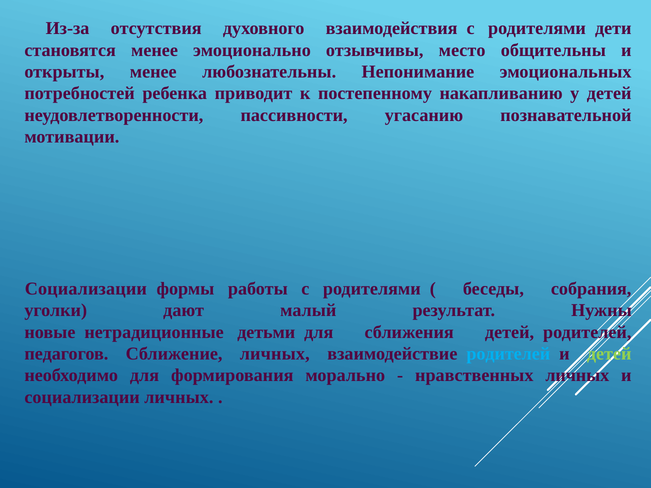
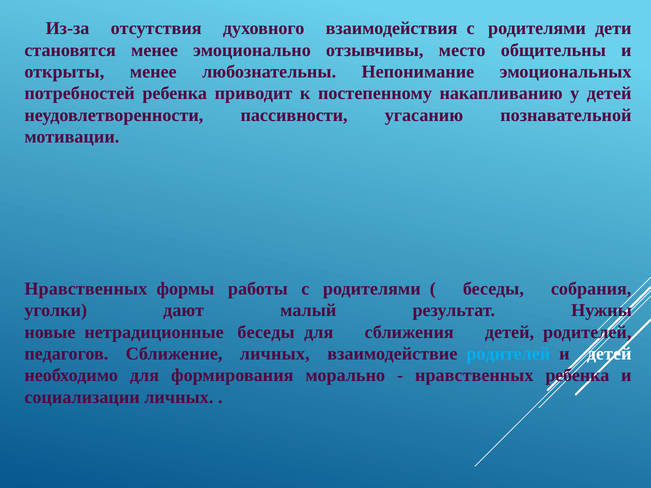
Социализации at (86, 289): Социализации -> Нравственных
нетрадиционные детьми: детьми -> беседы
детей at (609, 354) colour: light green -> white
нравственных личных: личных -> ребенка
